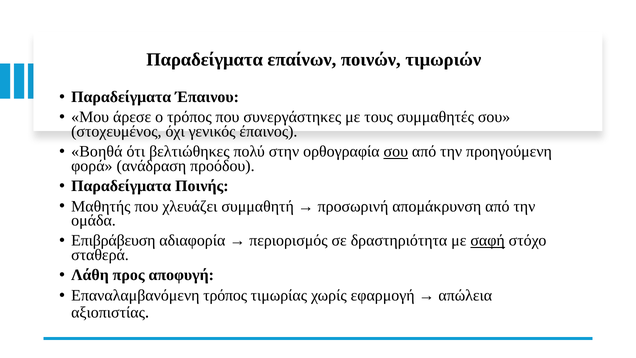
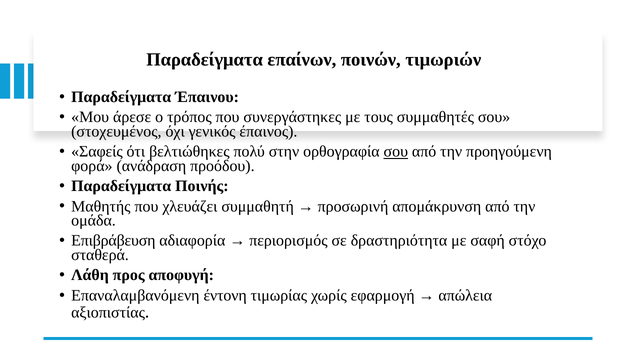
Βοηθά: Βοηθά -> Σαφείς
σαφή underline: present -> none
Επαναλαμβανόμενη τρόπος: τρόπος -> έντονη
